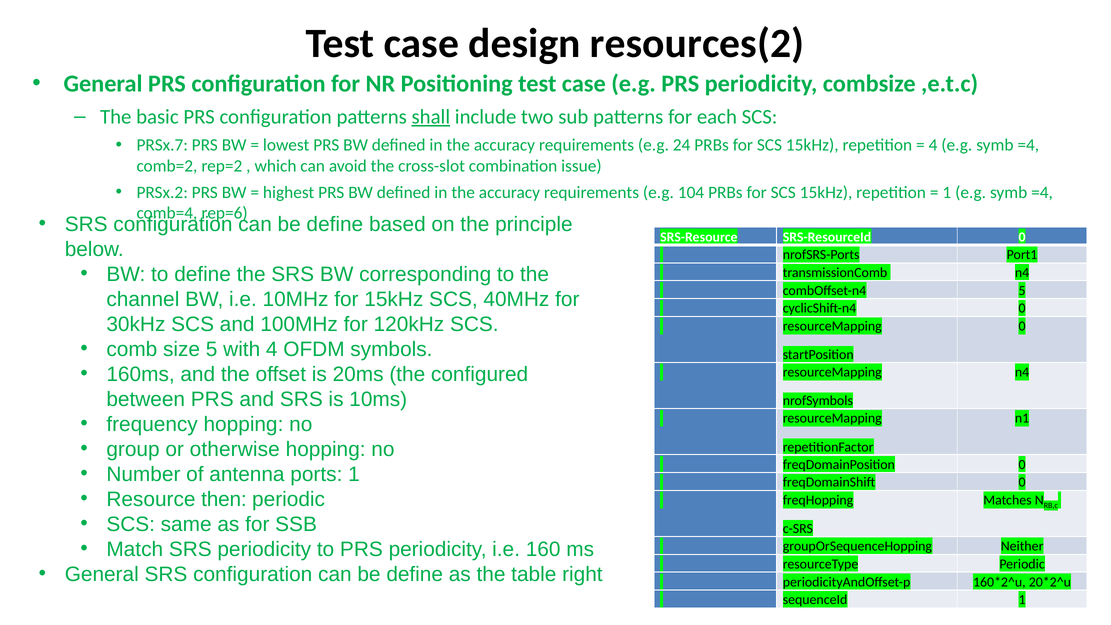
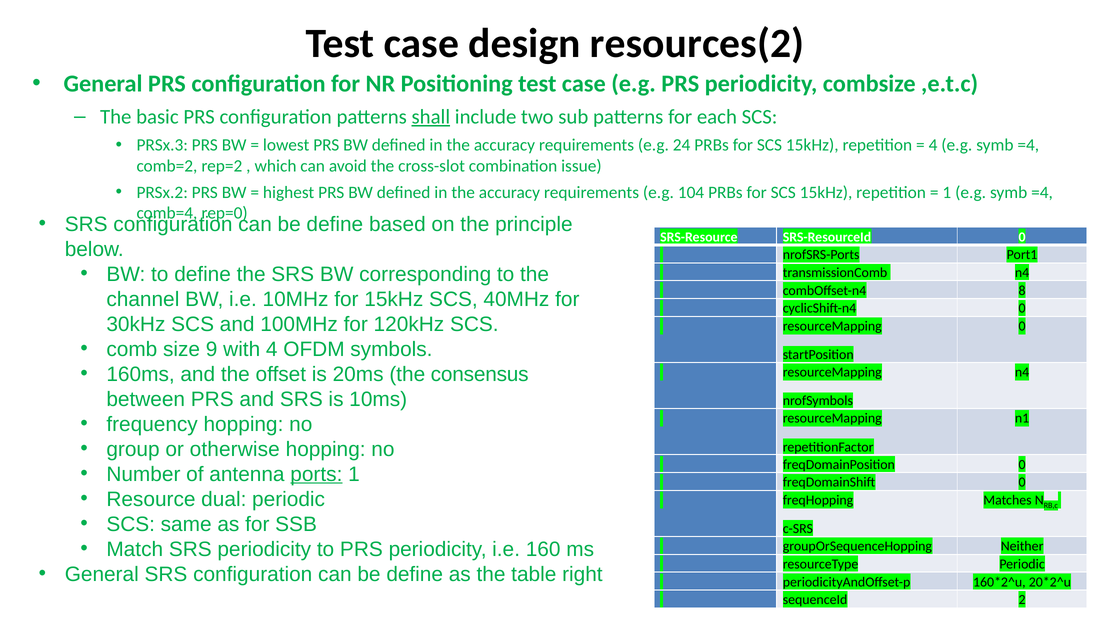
PRSx.7: PRSx.7 -> PRSx.3
rep=6: rep=6 -> rep=0
combOffset-n4 5: 5 -> 8
size 5: 5 -> 9
configured: configured -> consensus
ports underline: none -> present
then: then -> dual
sequenceId 1: 1 -> 2
